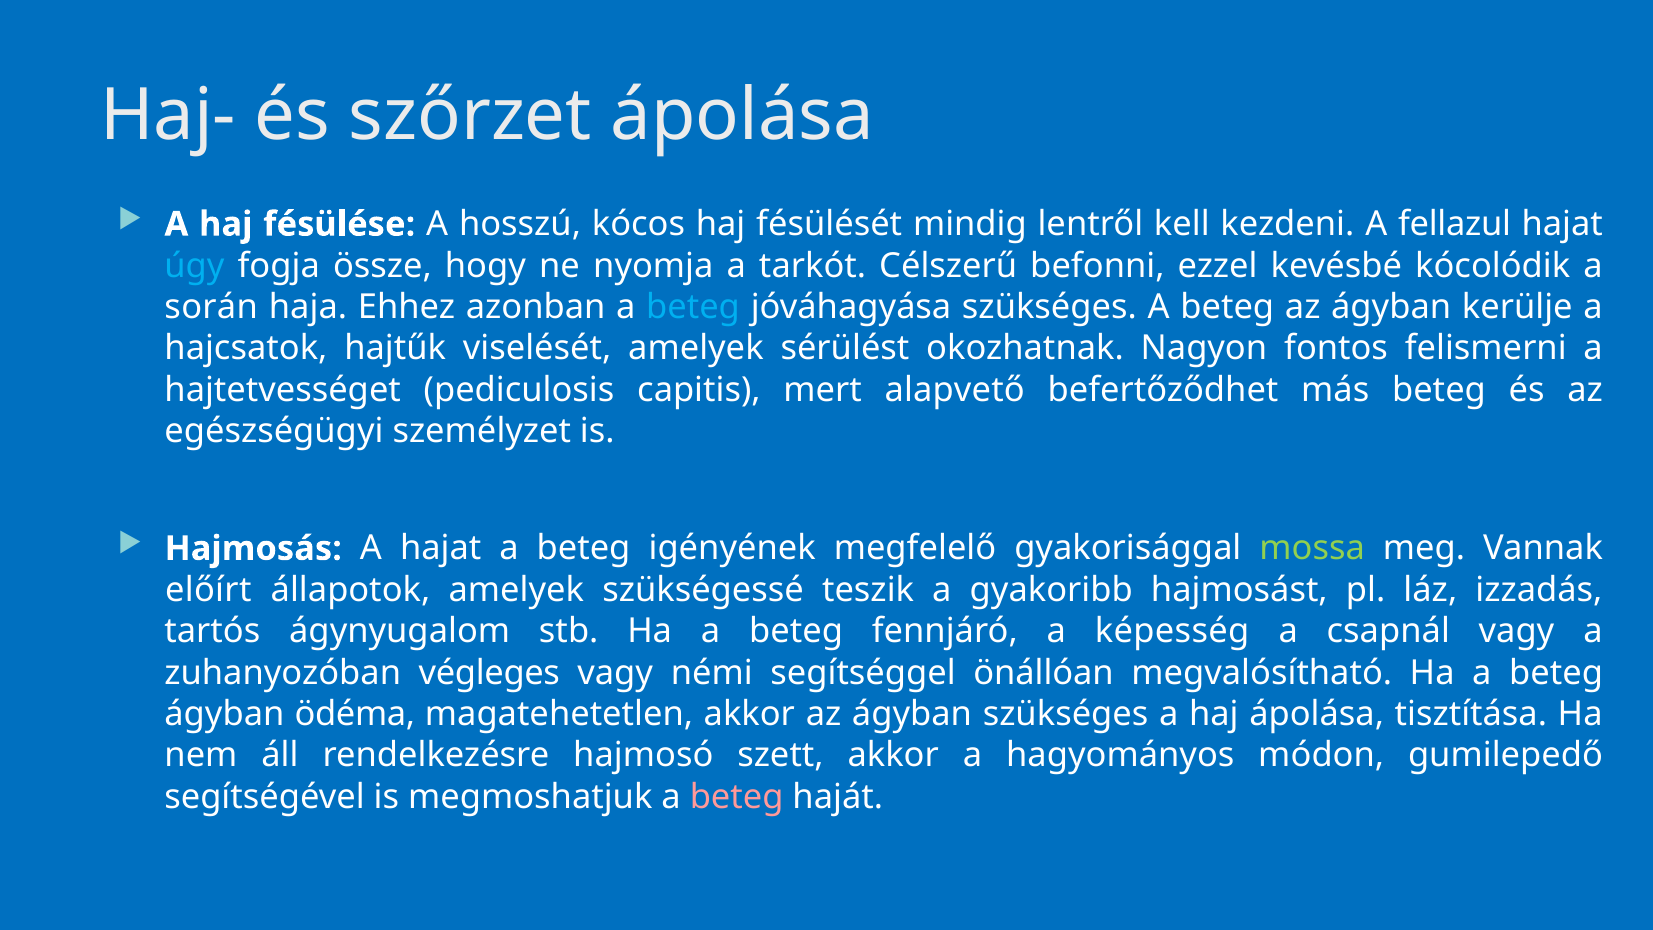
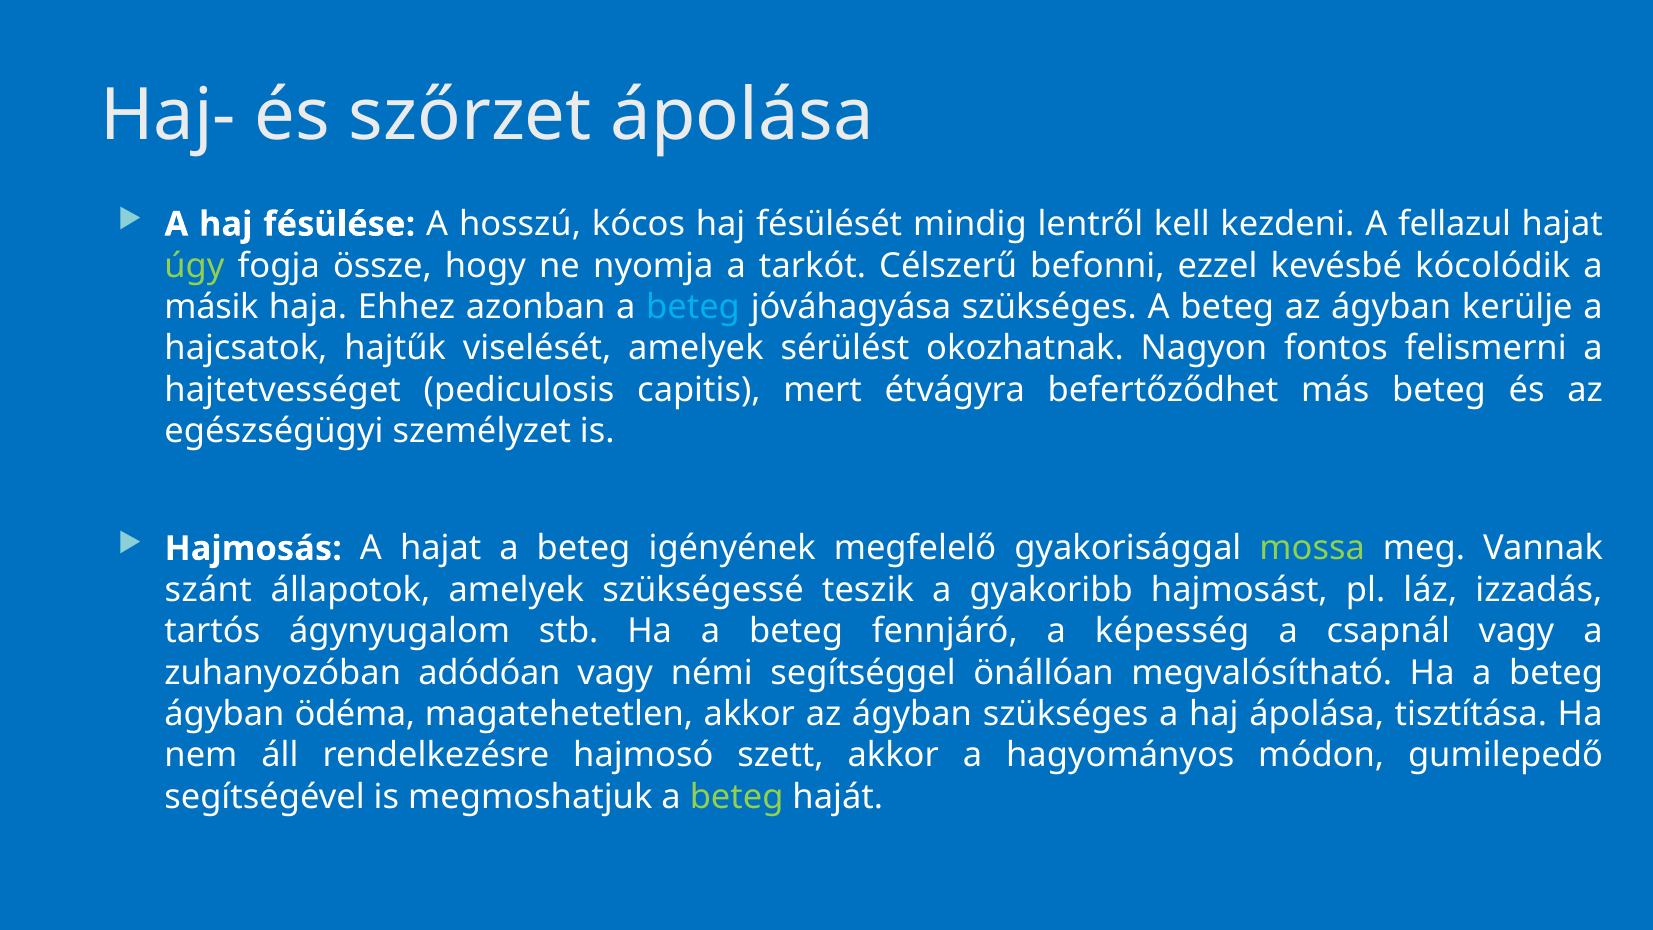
úgy colour: light blue -> light green
során: során -> másik
alapvető: alapvető -> étvágyra
előírt: előírt -> szánt
végleges: végleges -> adódóan
beteg at (737, 797) colour: pink -> light green
